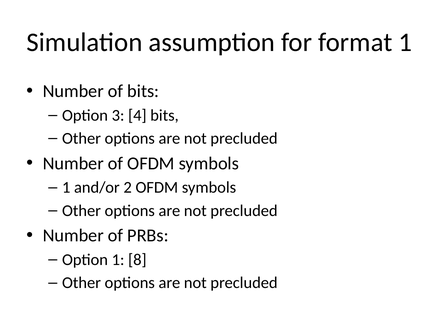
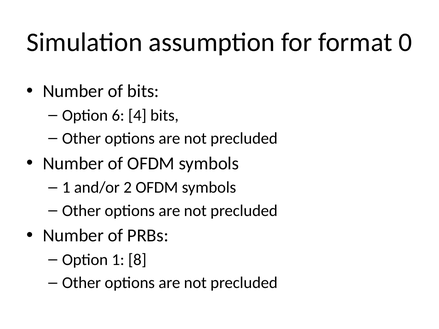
format 1: 1 -> 0
3: 3 -> 6
